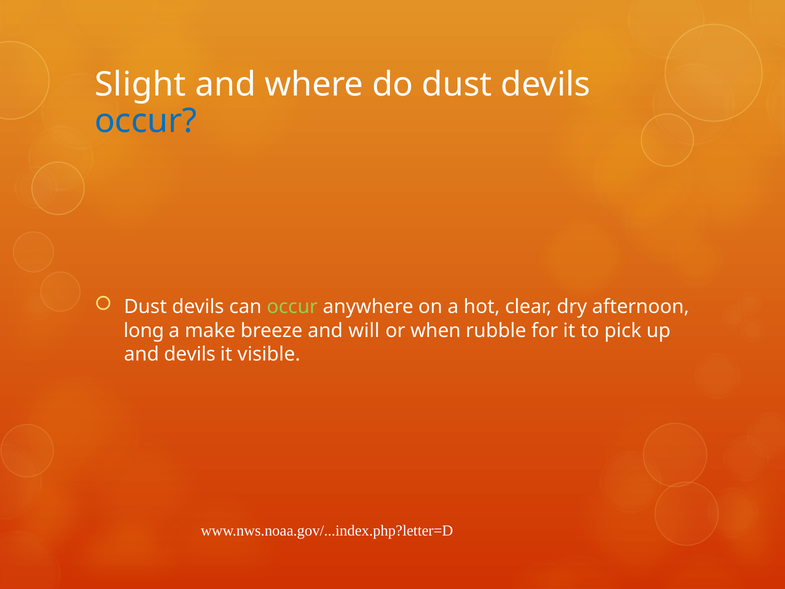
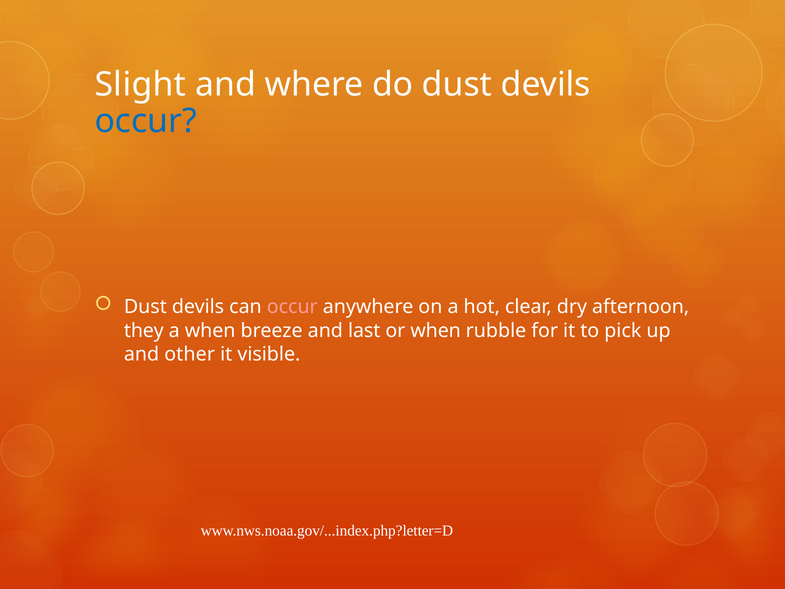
occur at (292, 307) colour: light green -> pink
long: long -> they
a make: make -> when
will: will -> last
and devils: devils -> other
